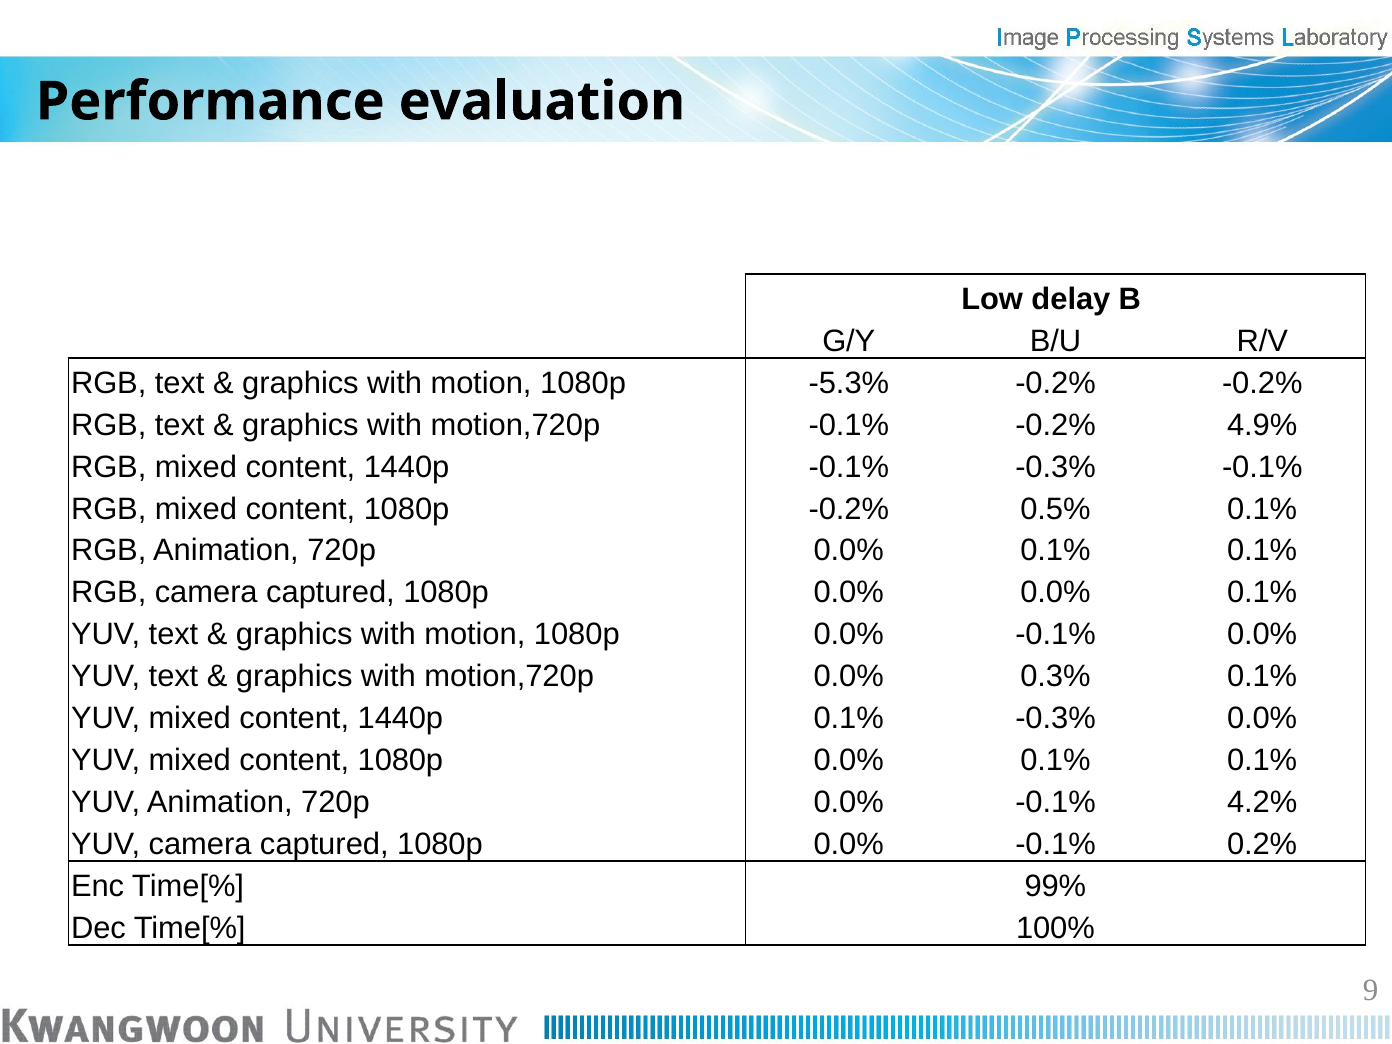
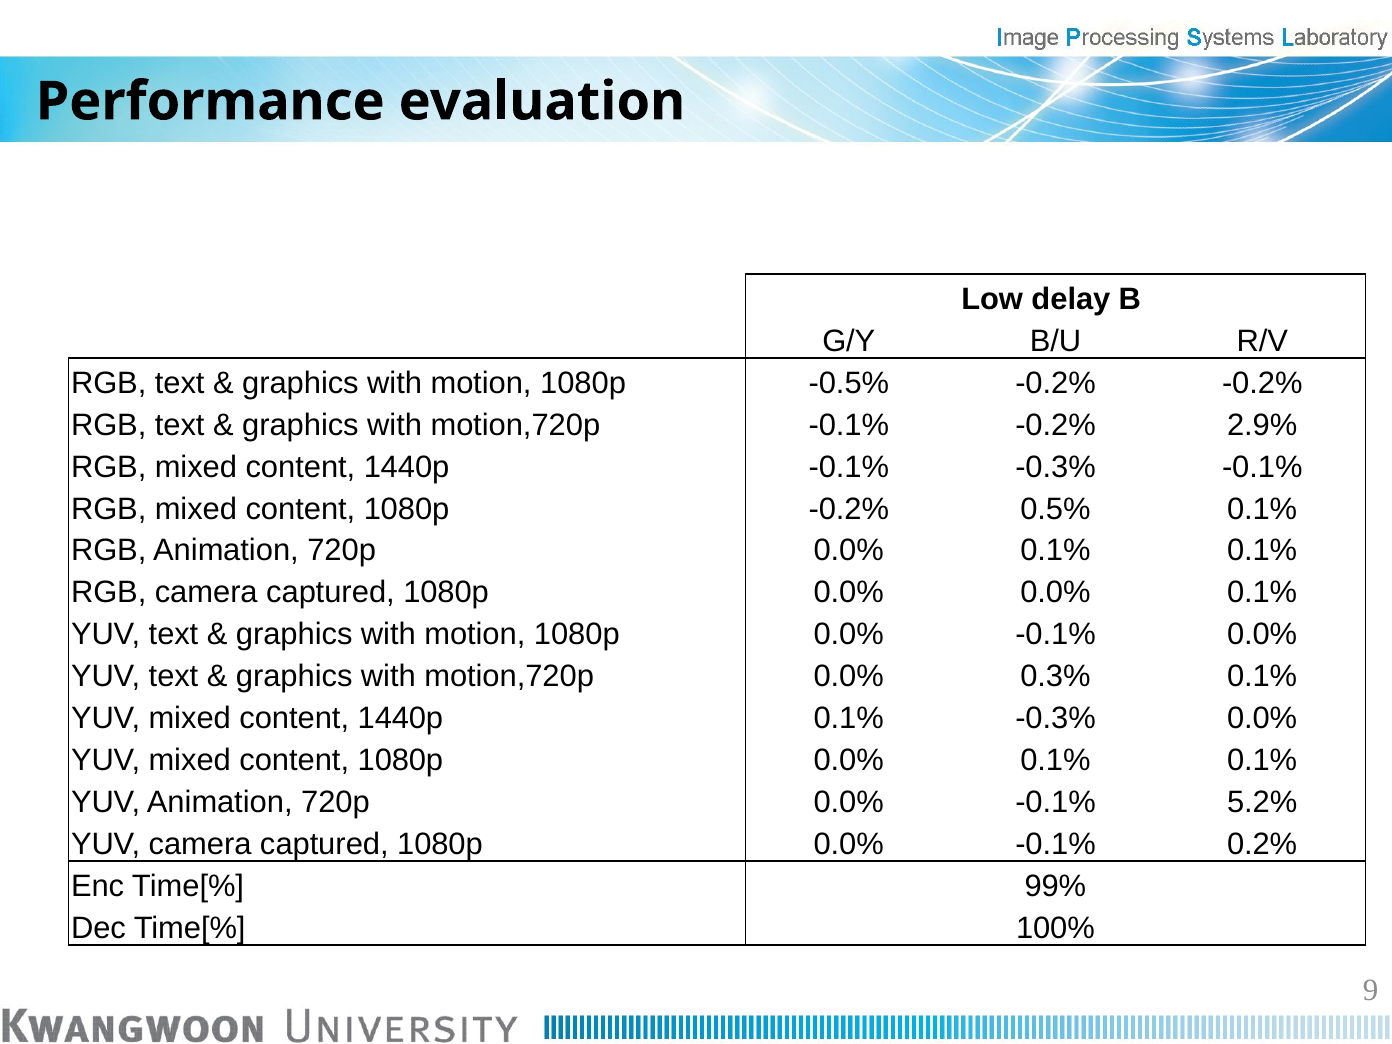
-5.3%: -5.3% -> -0.5%
4.9%: 4.9% -> 2.9%
4.2%: 4.2% -> 5.2%
